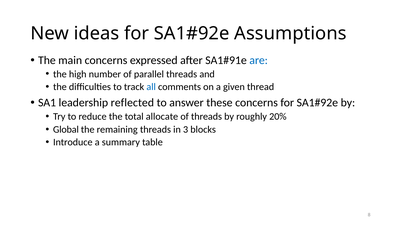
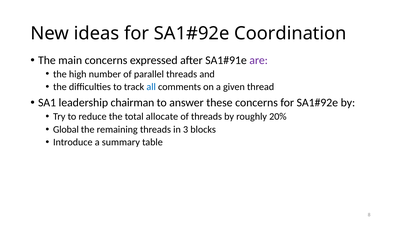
Assumptions: Assumptions -> Coordination
are colour: blue -> purple
reflected: reflected -> chairman
